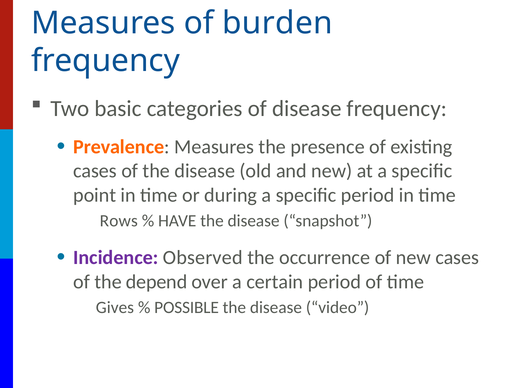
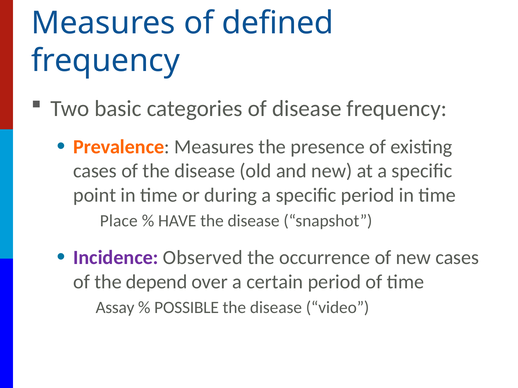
burden: burden -> defined
Rows: Rows -> Place
Gives: Gives -> Assay
